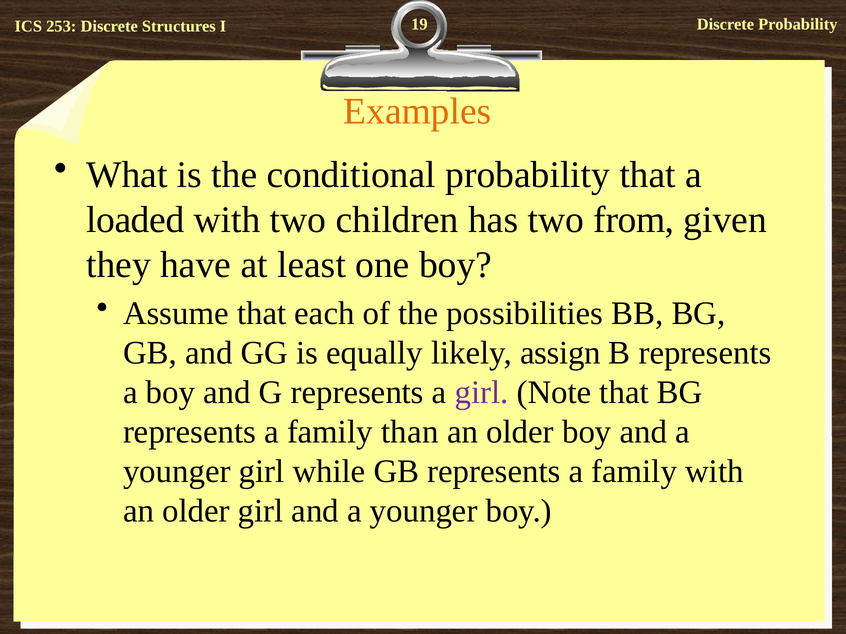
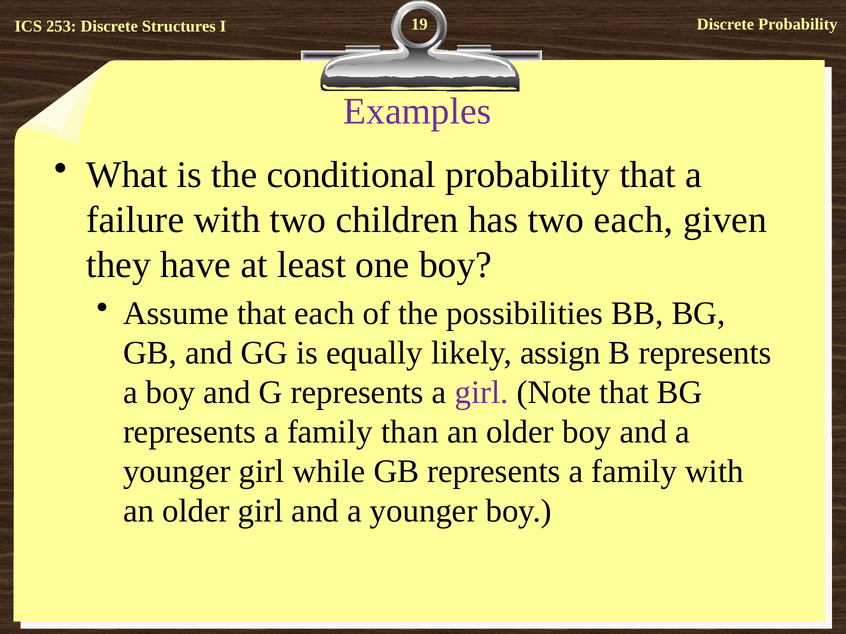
Examples colour: orange -> purple
loaded: loaded -> failure
two from: from -> each
